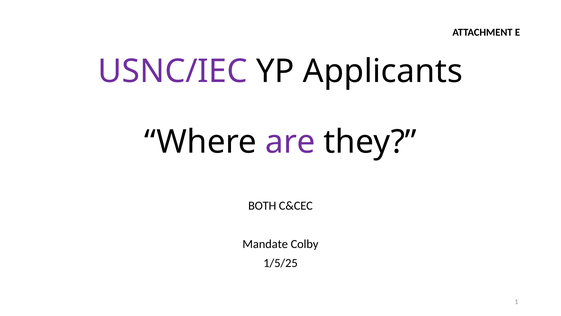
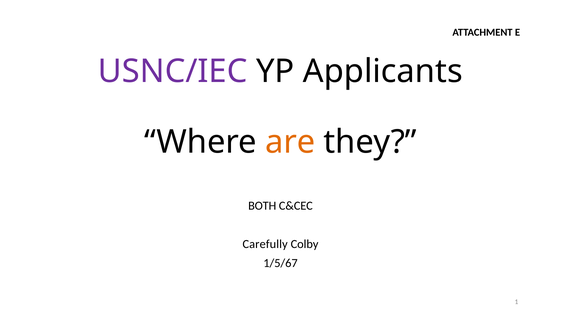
are colour: purple -> orange
Mandate: Mandate -> Carefully
1/5/25: 1/5/25 -> 1/5/67
